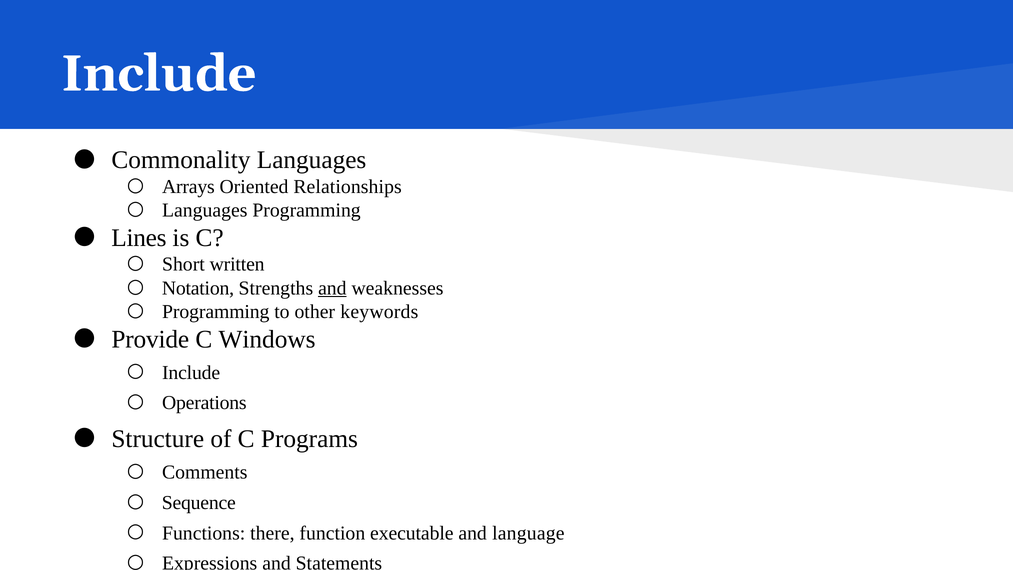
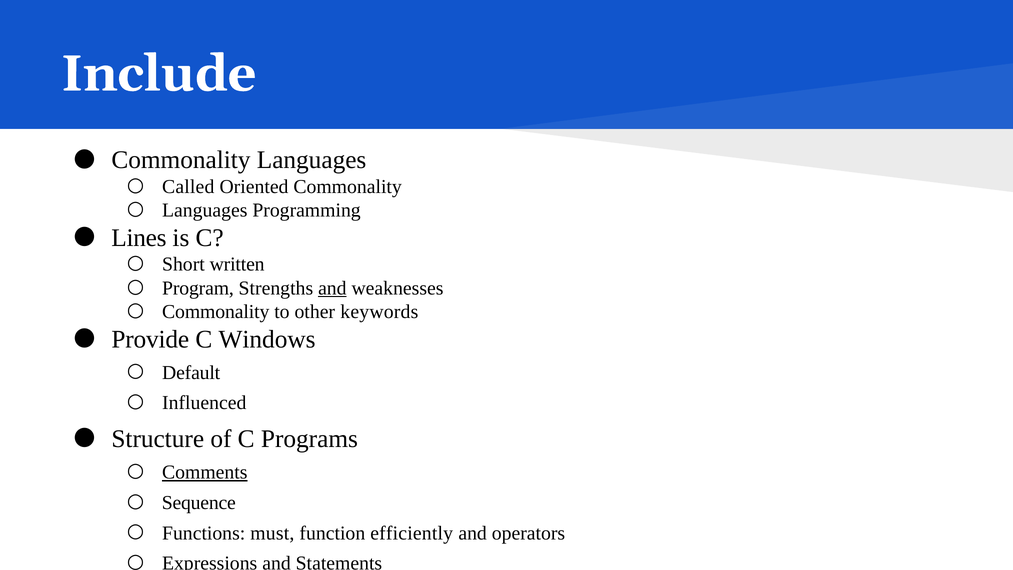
Arrays: Arrays -> Called
Oriented Relationships: Relationships -> Commonality
Notation: Notation -> Program
Programming at (216, 312): Programming -> Commonality
Include at (191, 372): Include -> Default
Operations: Operations -> Influenced
Comments underline: none -> present
there: there -> must
executable: executable -> efficiently
language: language -> operators
